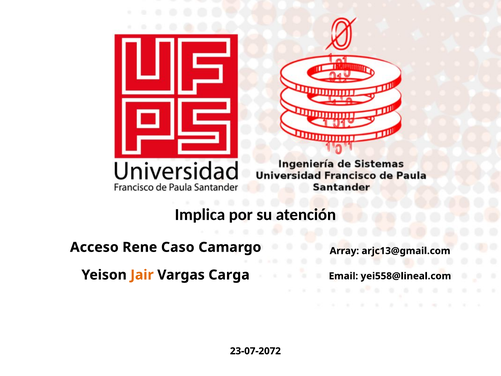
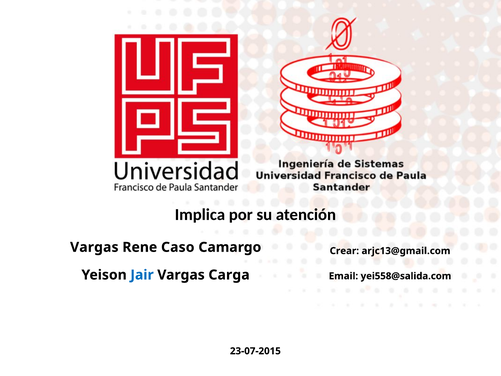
Acceso at (94, 247): Acceso -> Vargas
Array: Array -> Crear
Jair colour: orange -> blue
yei558@lineal.com: yei558@lineal.com -> yei558@salida.com
23-07-2072: 23-07-2072 -> 23-07-2015
